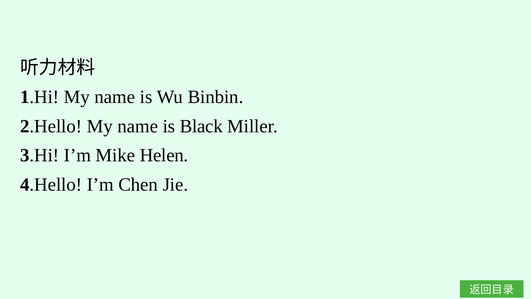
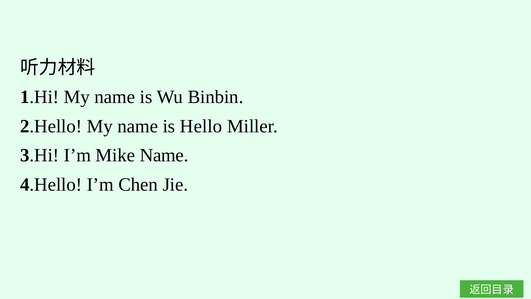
Black: Black -> Hello
Mike Helen: Helen -> Name
